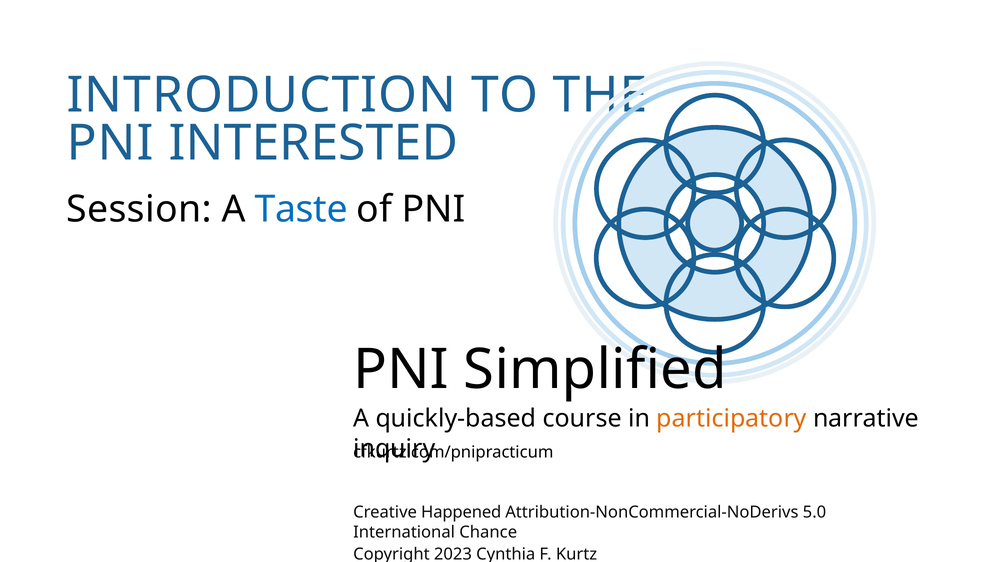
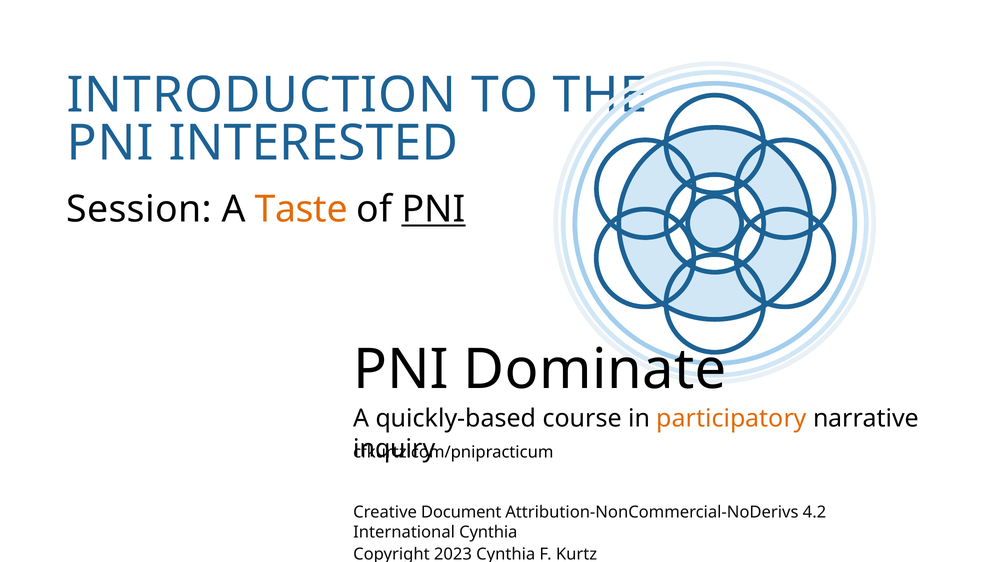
Taste colour: blue -> orange
PNI at (434, 209) underline: none -> present
Simplified: Simplified -> Dominate
Happened: Happened -> Document
5.0: 5.0 -> 4.2
International Chance: Chance -> Cynthia
